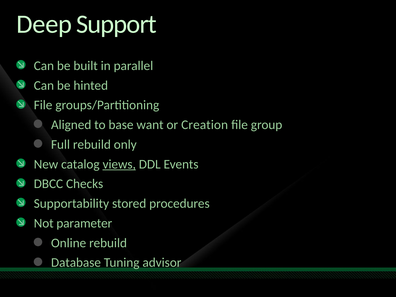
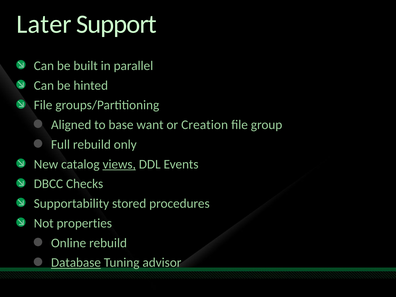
Deep: Deep -> Later
parameter: parameter -> properties
Database underline: none -> present
